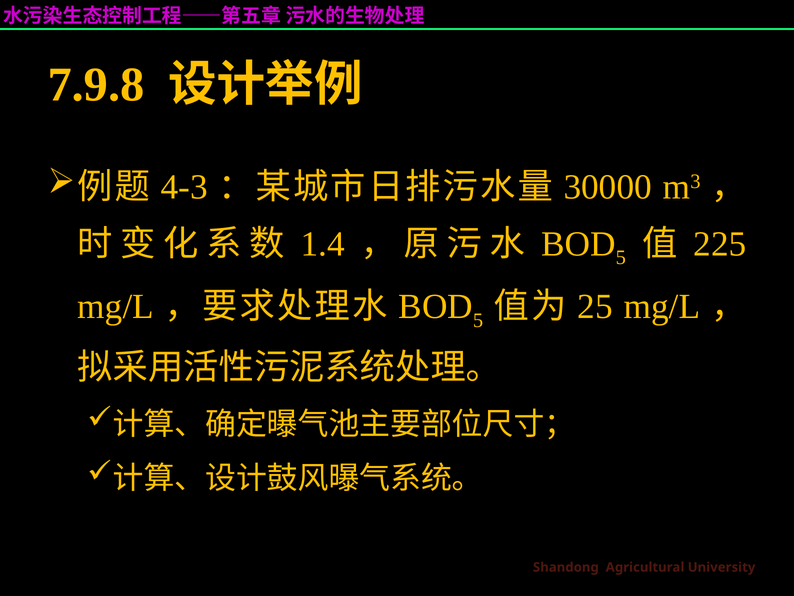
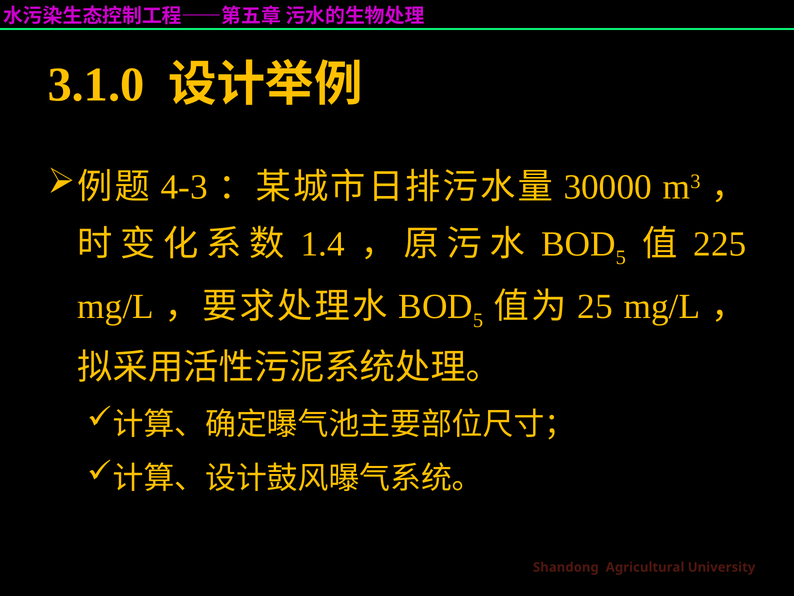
7.9.8: 7.9.8 -> 3.1.0
